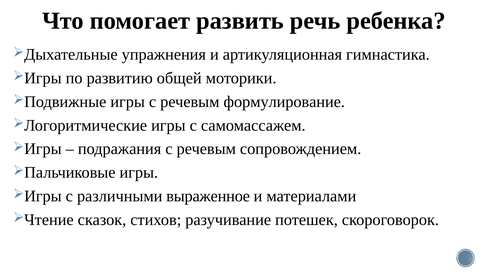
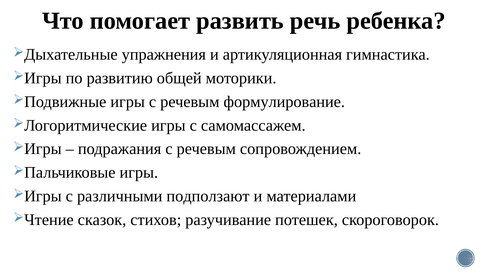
выраженное: выраженное -> подползают
